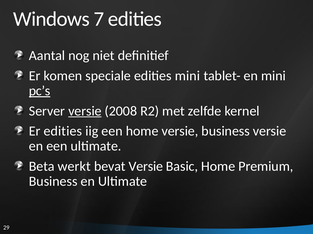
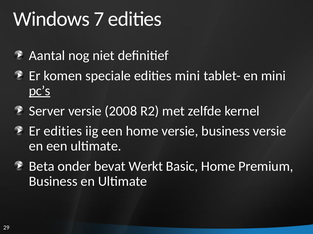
versie at (85, 111) underline: present -> none
werkt: werkt -> onder
bevat Versie: Versie -> Werkt
